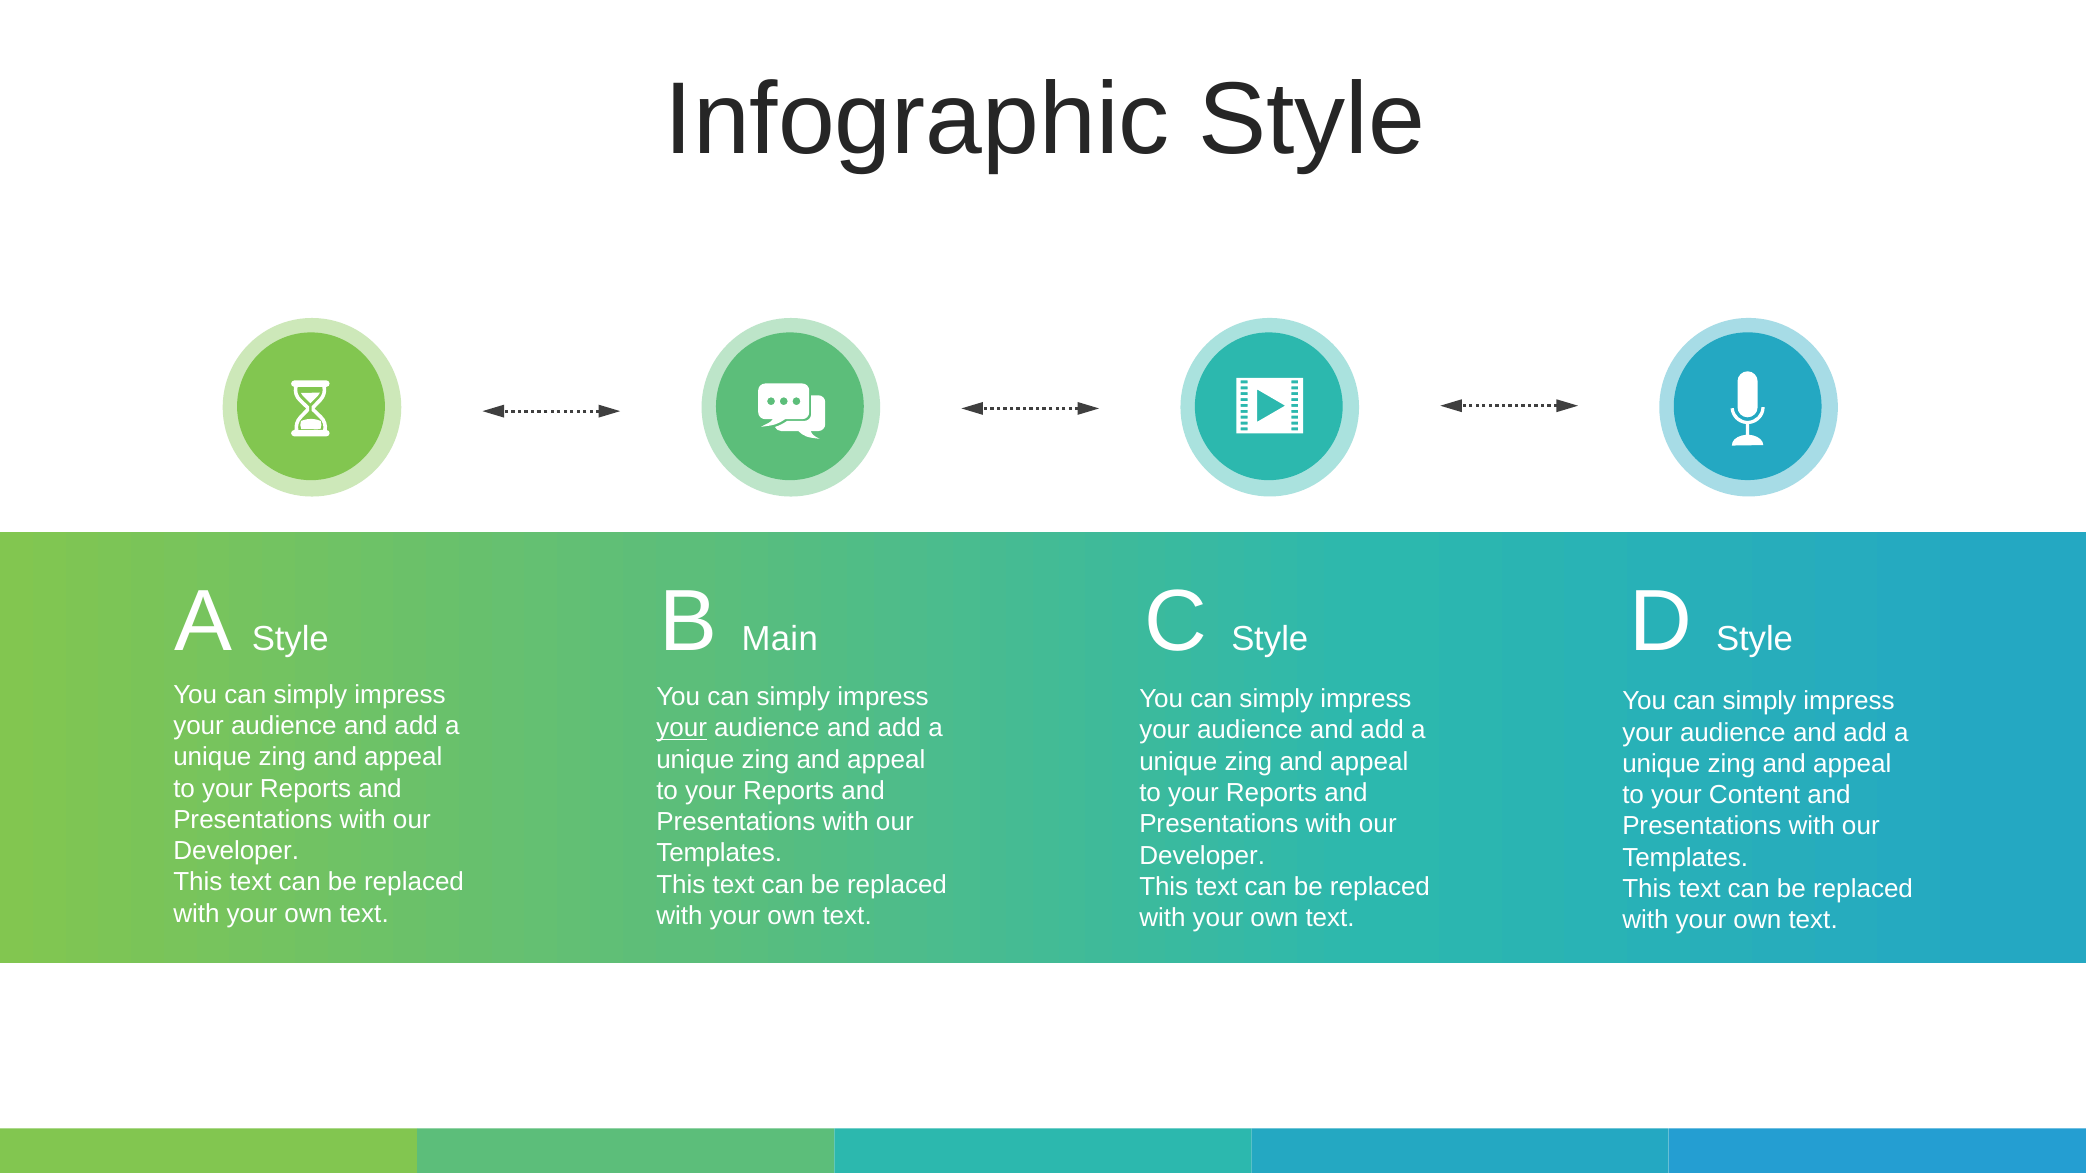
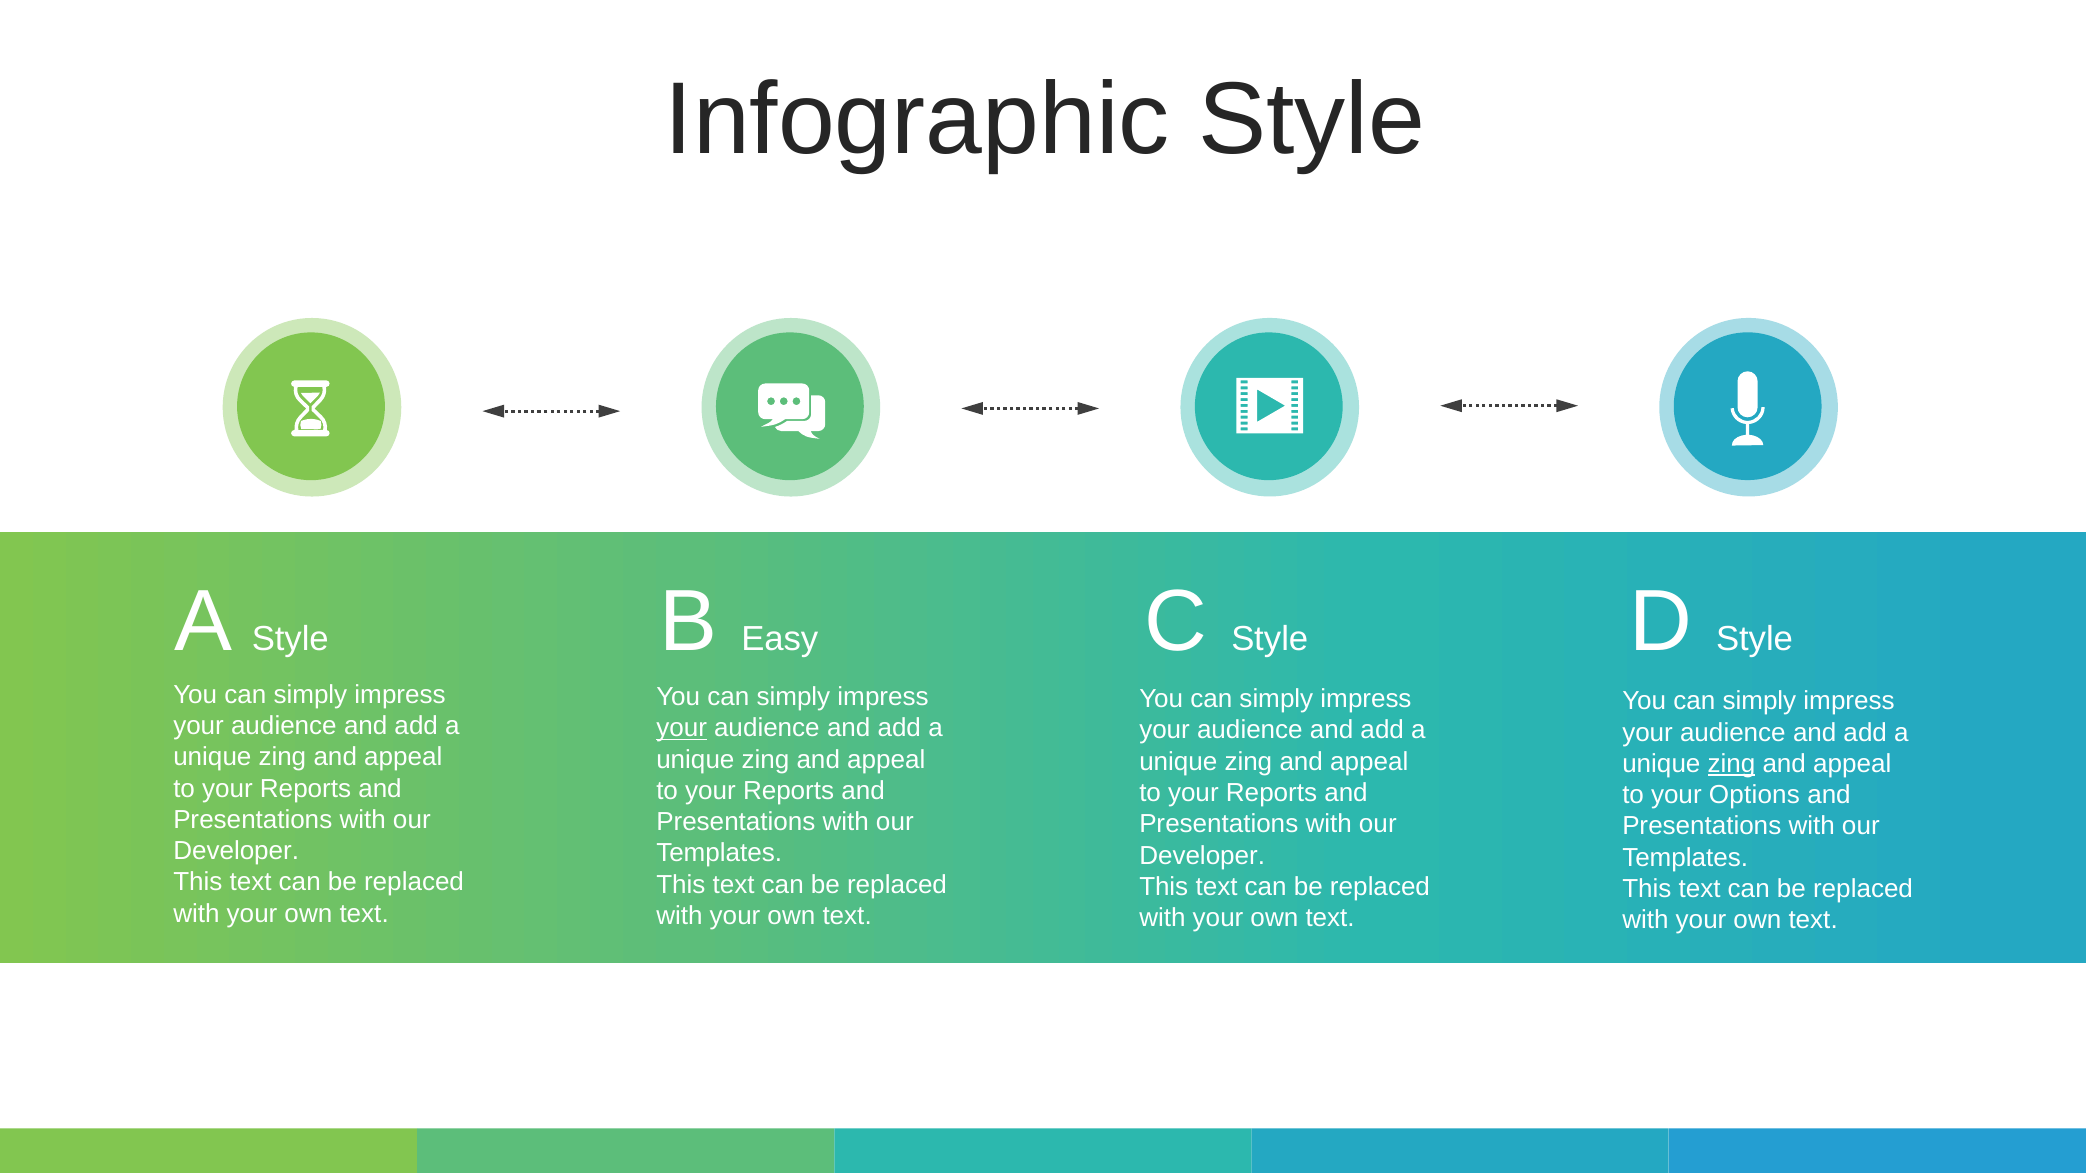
Main: Main -> Easy
zing at (1731, 764) underline: none -> present
Content: Content -> Options
